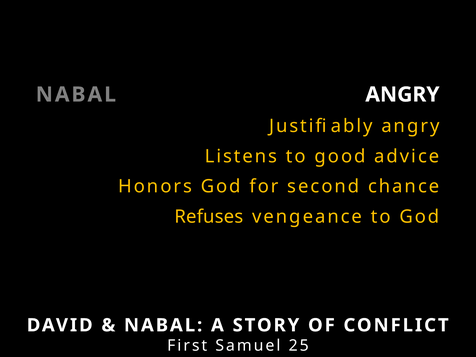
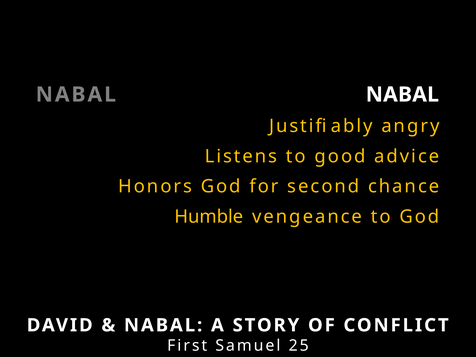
ANGRY at (402, 95): ANGRY -> NABAL
Refuses: Refuses -> Humble
